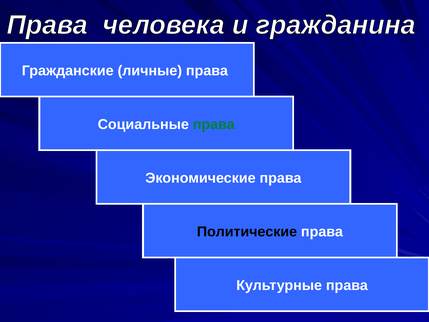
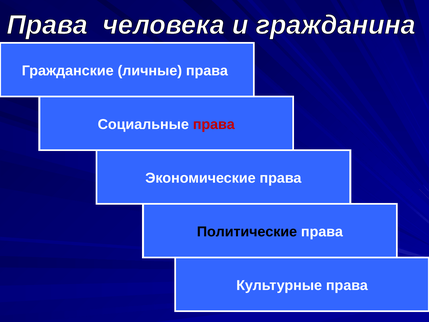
права at (214, 124) colour: green -> red
